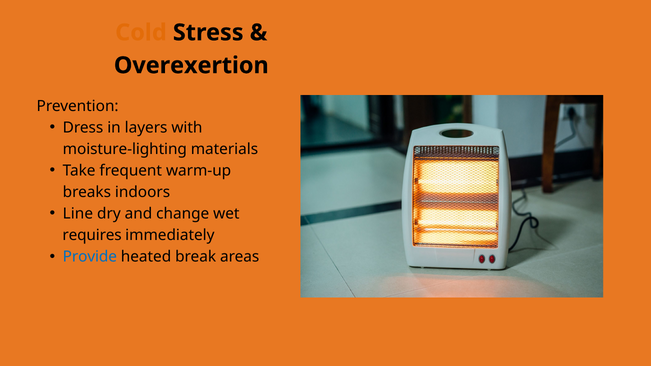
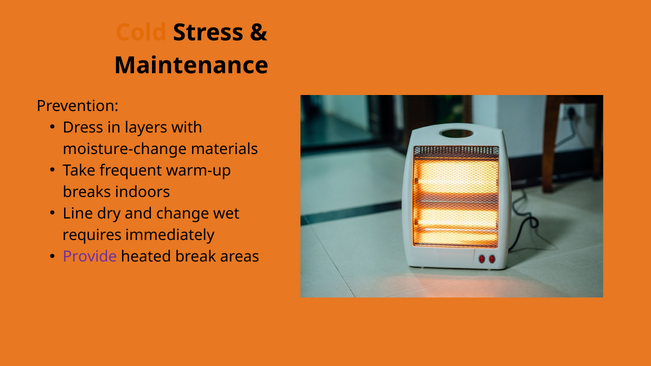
Overexertion: Overexertion -> Maintenance
moisture-lighting: moisture-lighting -> moisture-change
Provide colour: blue -> purple
